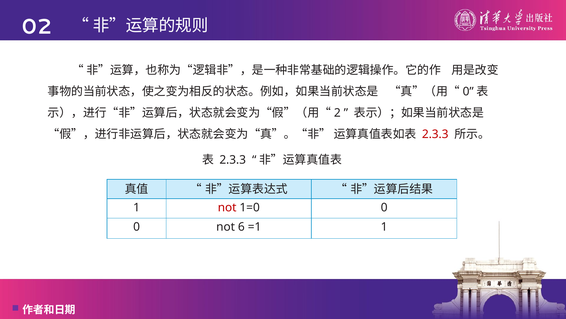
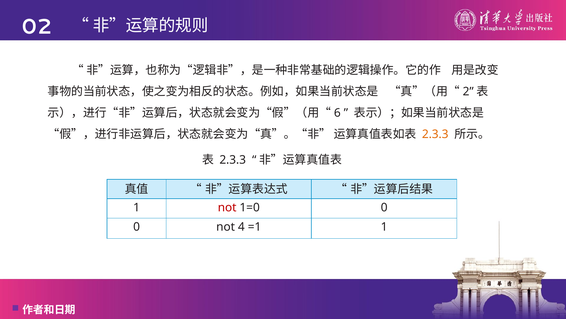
0 at (468, 91): 0 -> 2
2: 2 -> 6
2.3.3 at (435, 134) colour: red -> orange
6: 6 -> 4
